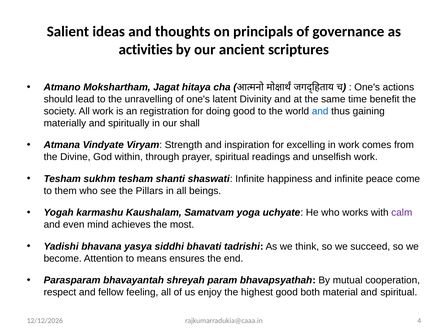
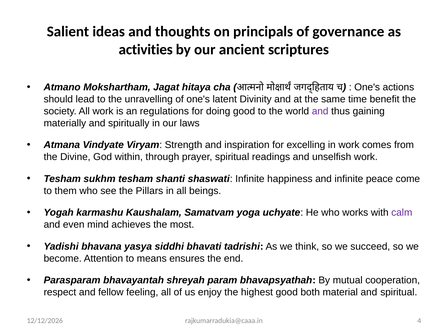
registration: registration -> regulations
and at (320, 111) colour: blue -> purple
shall: shall -> laws
